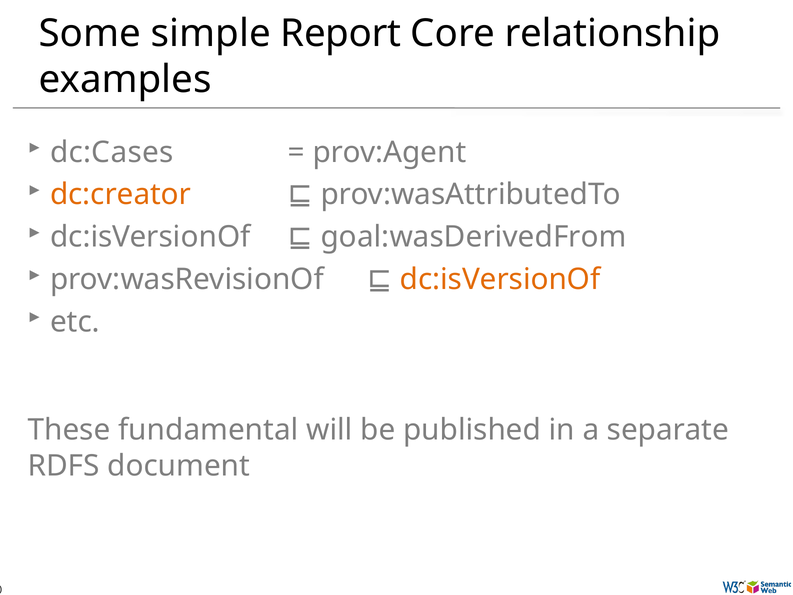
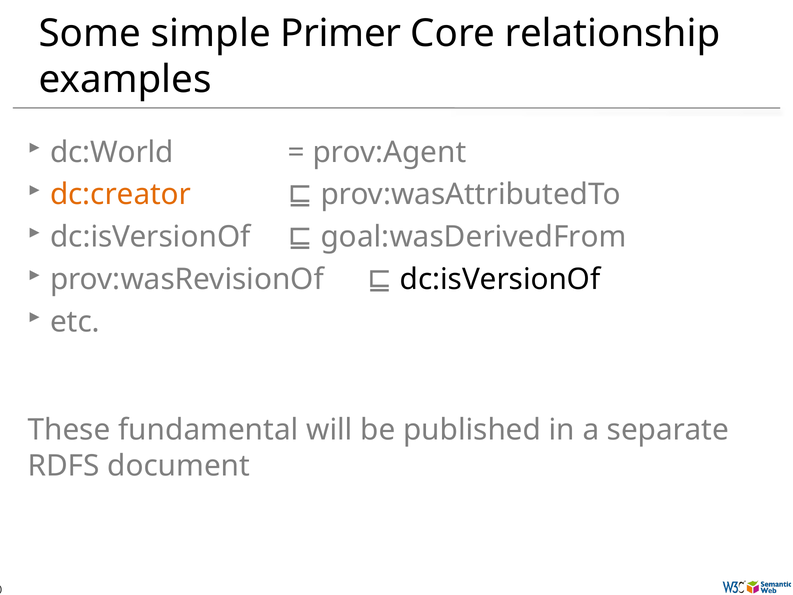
Report: Report -> Primer
dc:Cases: dc:Cases -> dc:World
dc:isVersionOf at (500, 279) colour: orange -> black
